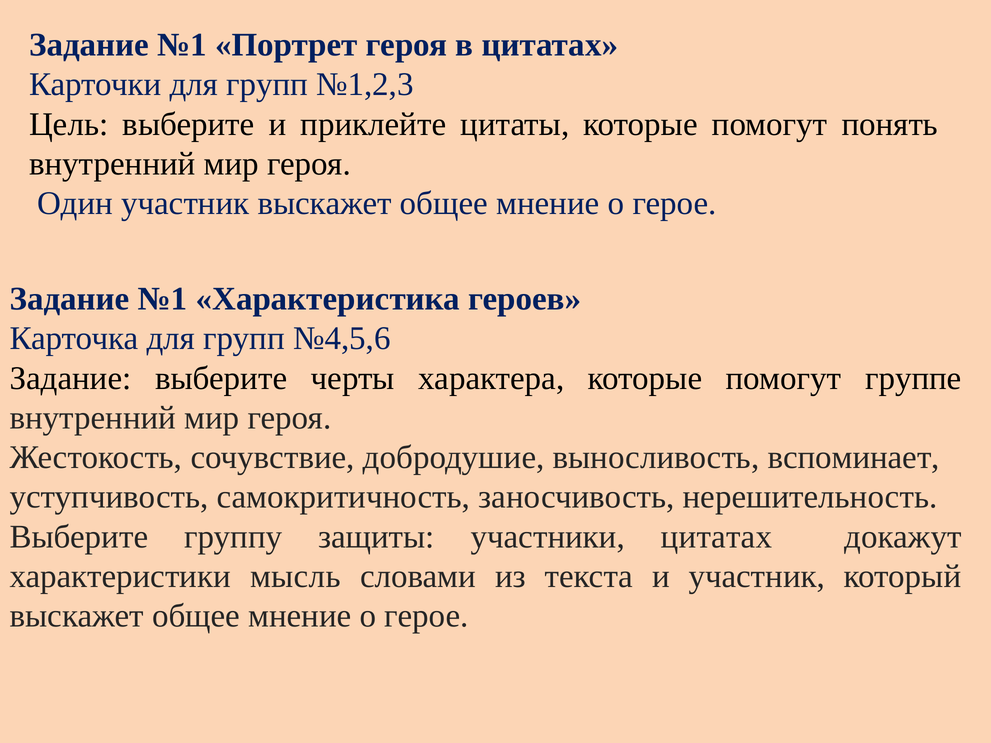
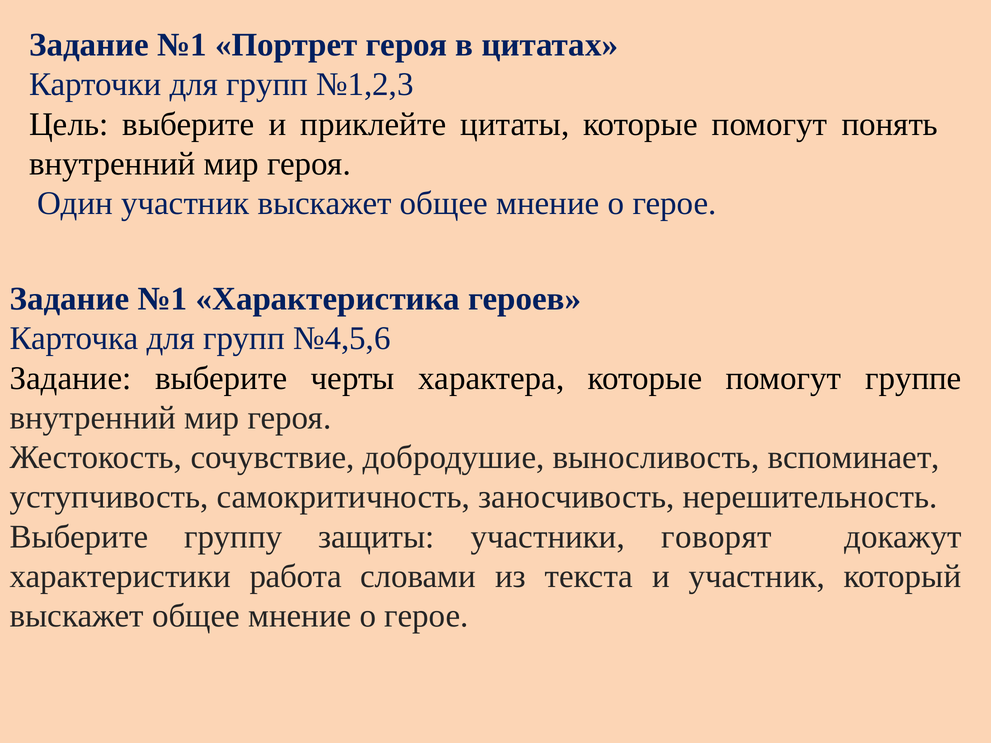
участники цитатах: цитатах -> говорят
мысль: мысль -> работа
